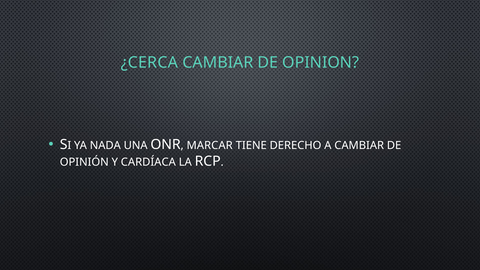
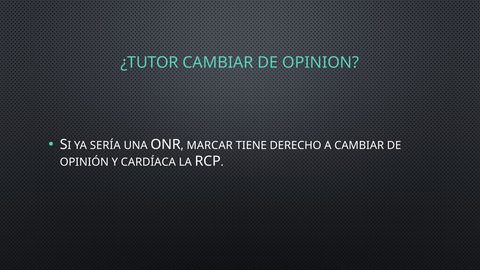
¿CERCA: ¿CERCA -> ¿TUTOR
NADA: NADA -> SERÍA
